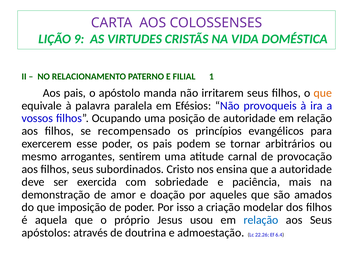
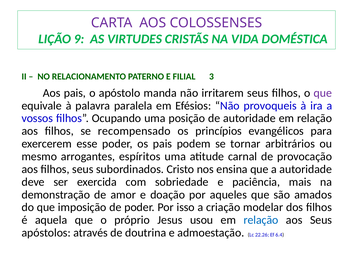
1: 1 -> 3
que at (323, 93) colour: orange -> purple
sentirem: sentirem -> espíritos
